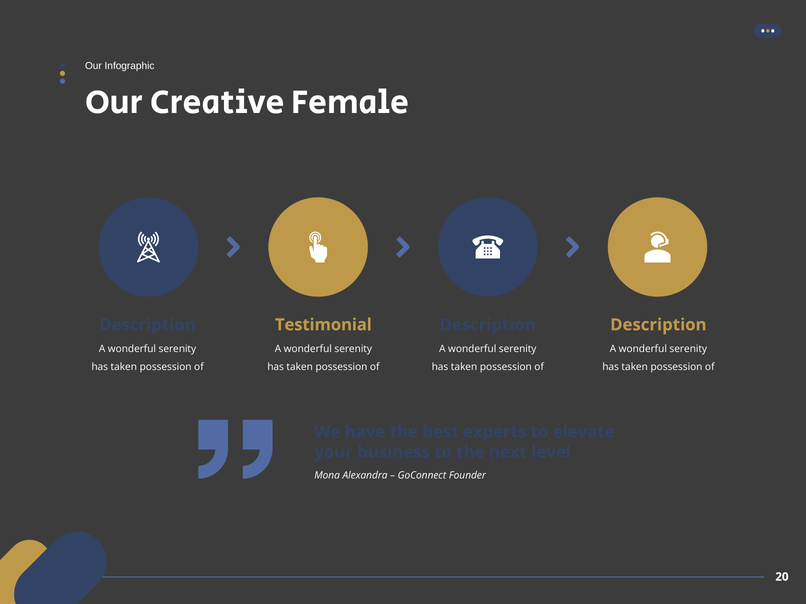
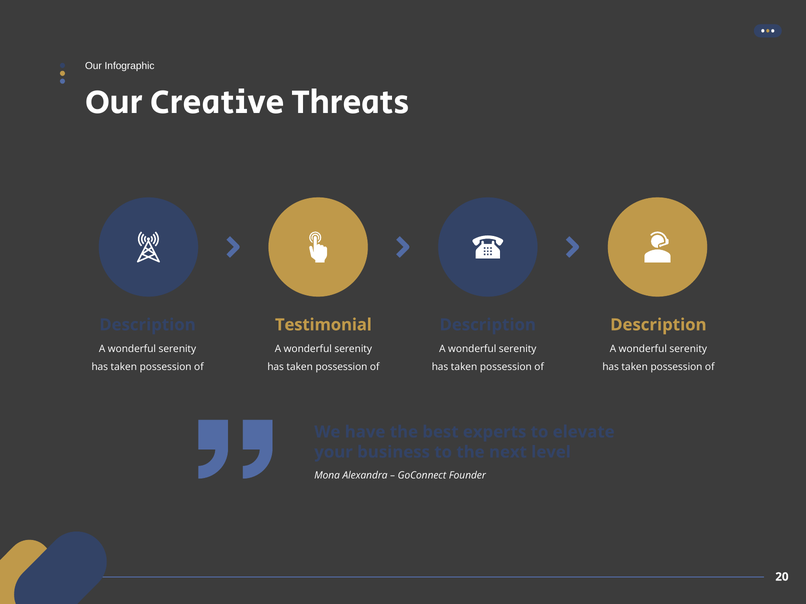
Female: Female -> Threats
